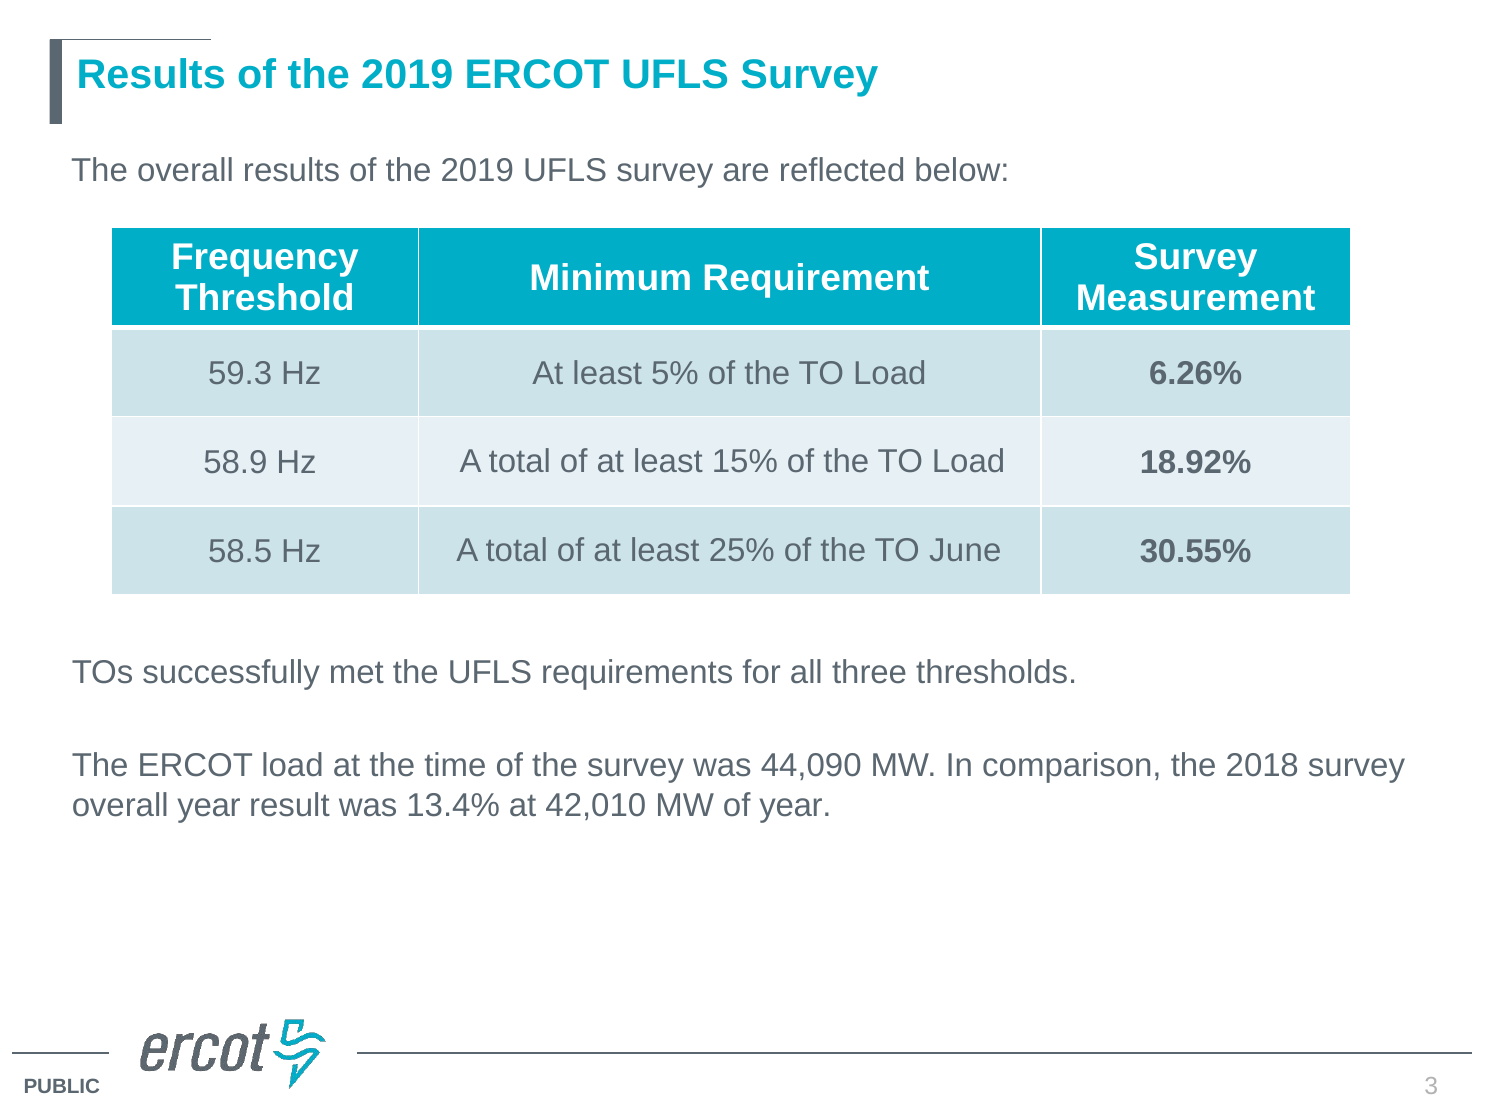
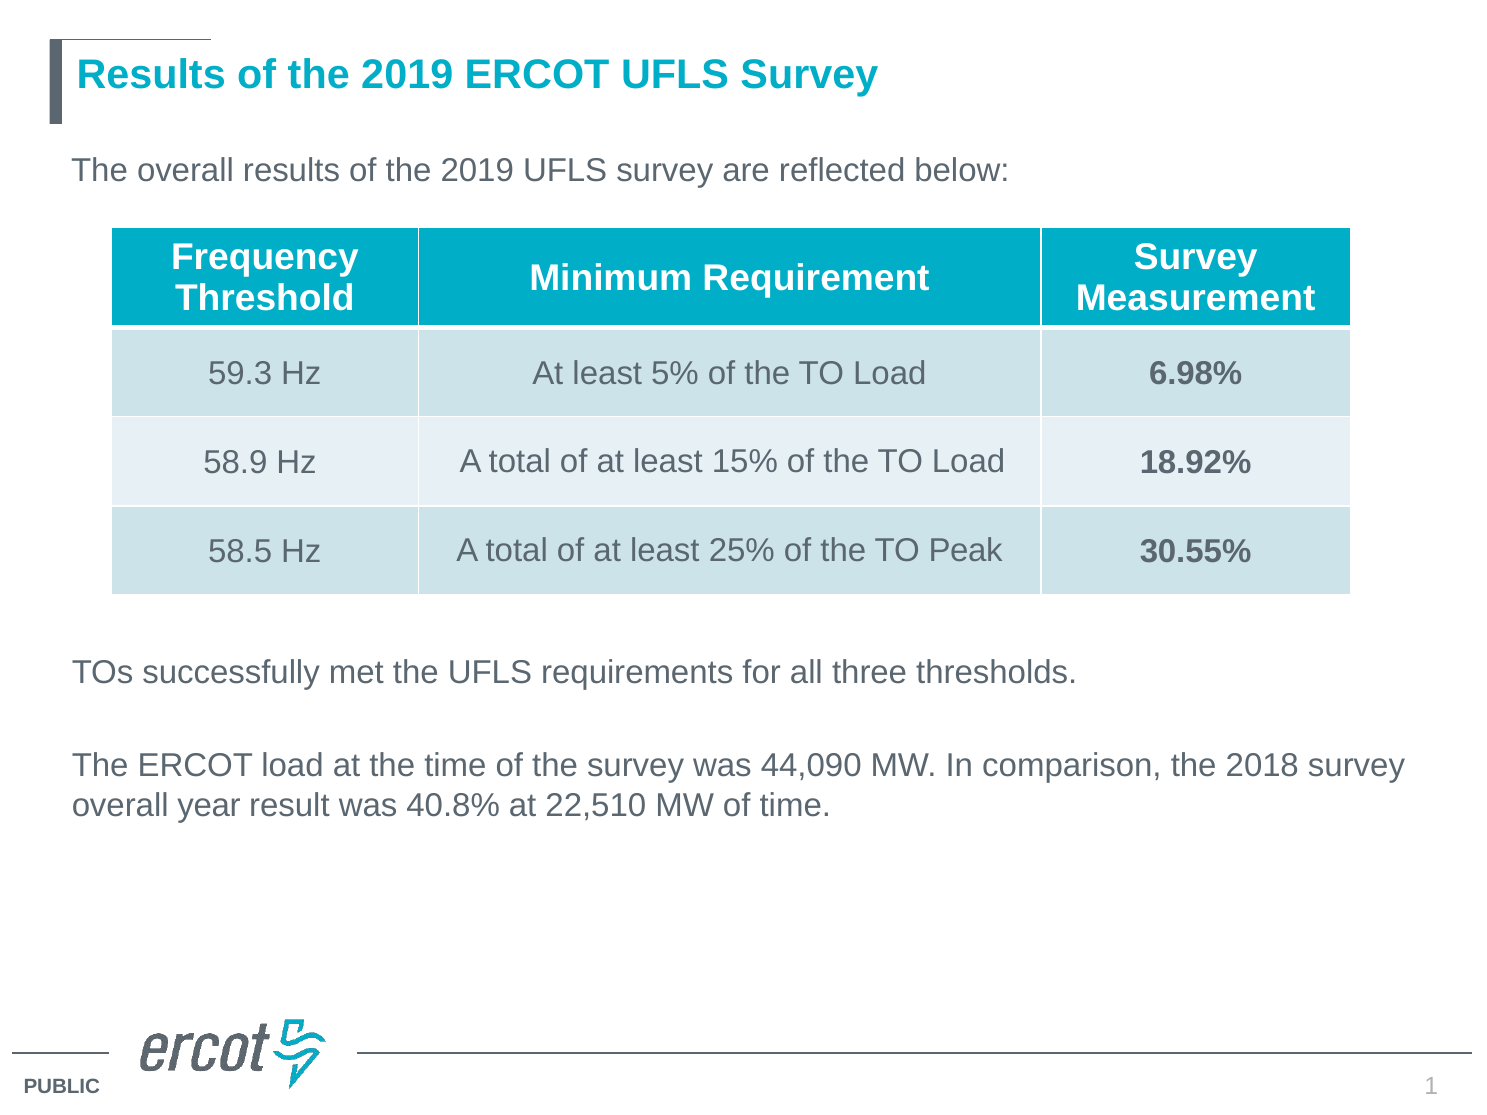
6.26%: 6.26% -> 6.98%
June: June -> Peak
13.4%: 13.4% -> 40.8%
42,010: 42,010 -> 22,510
of year: year -> time
3: 3 -> 1
